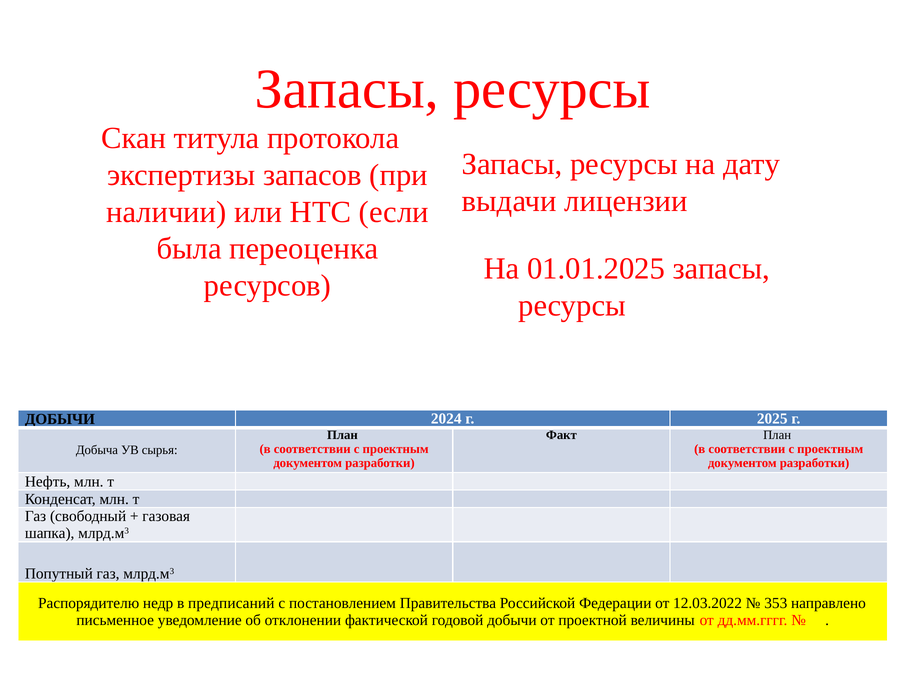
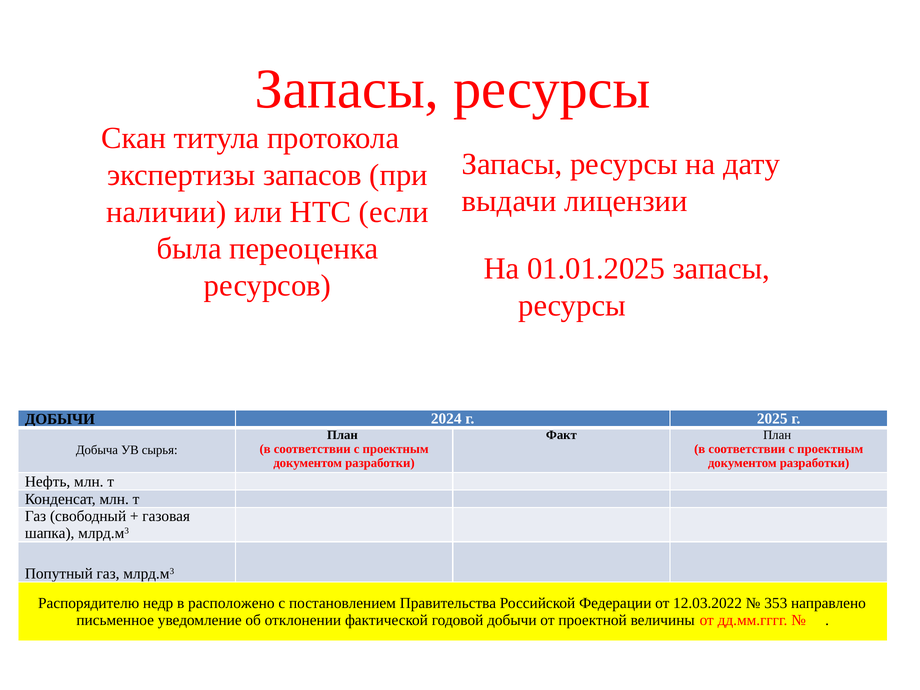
предписаний: предписаний -> расположено
